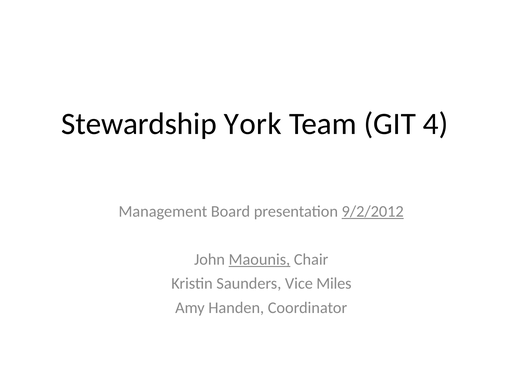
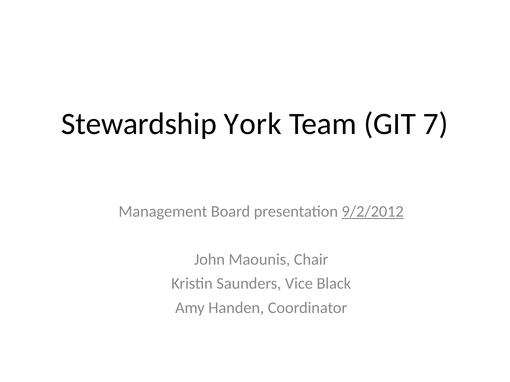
4: 4 -> 7
Maounis underline: present -> none
Miles: Miles -> Black
